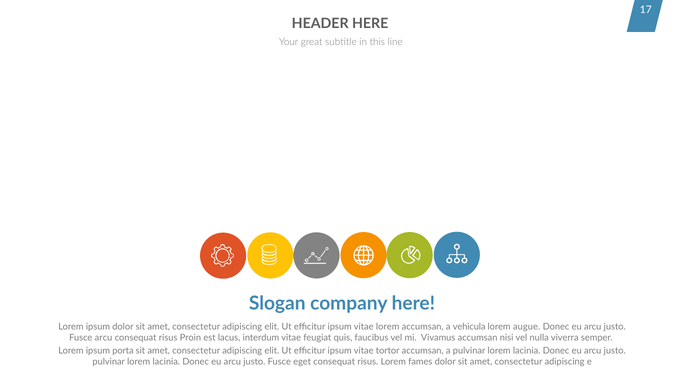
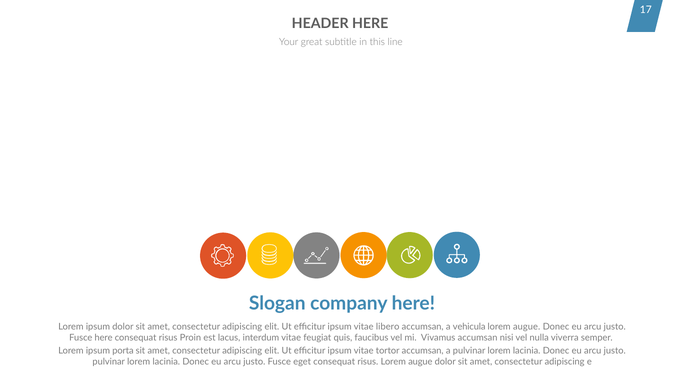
vitae lorem: lorem -> libero
Fusce arcu: arcu -> here
risus Lorem fames: fames -> augue
